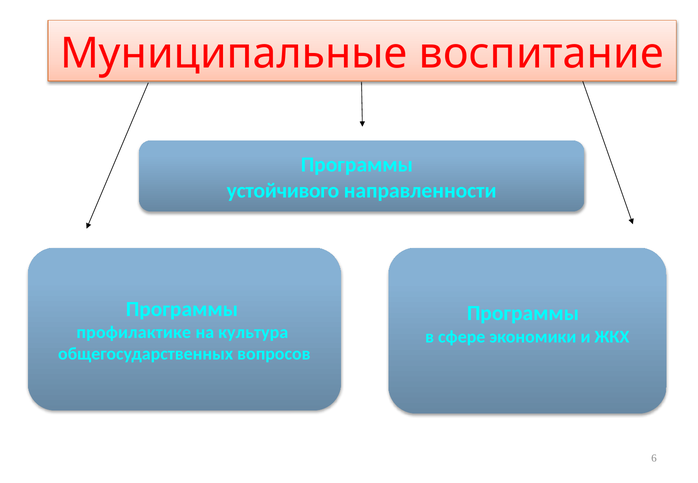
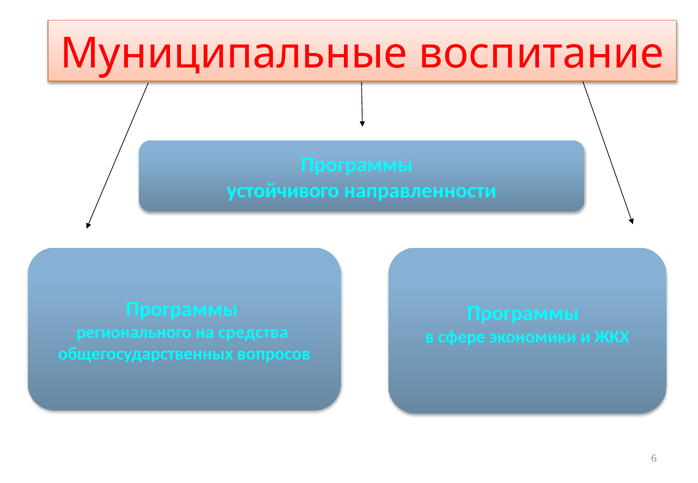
профилактике: профилактике -> регионального
культура: культура -> средства
